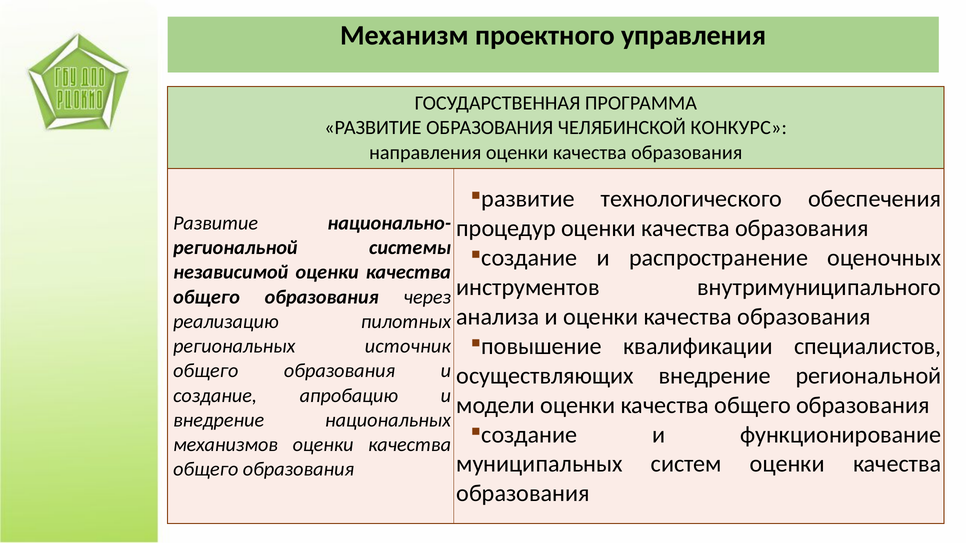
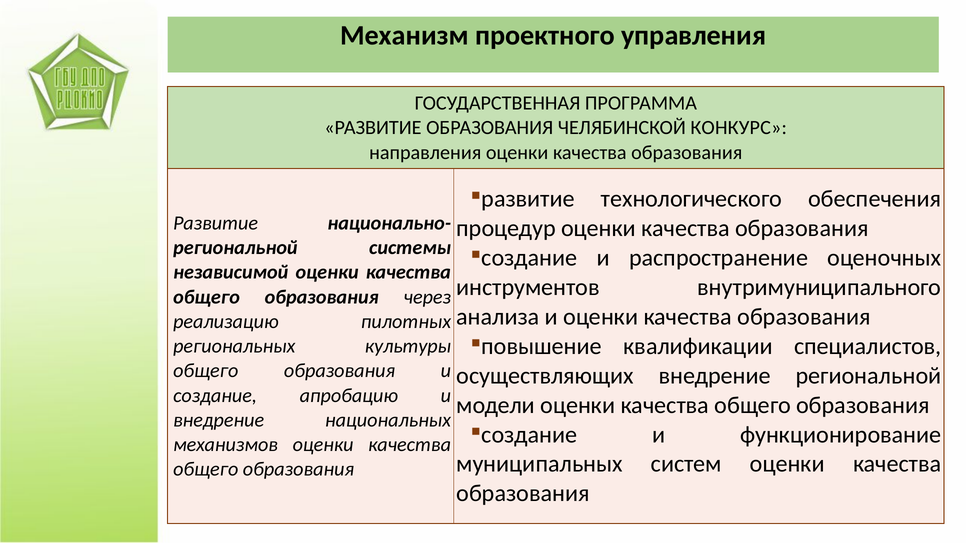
источник: источник -> культуры
